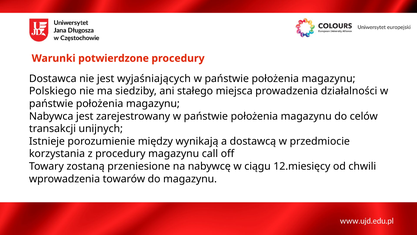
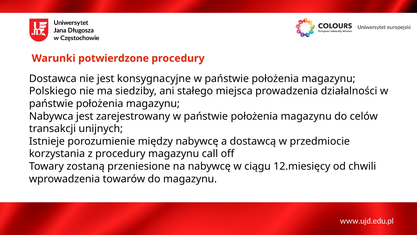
wyjaśniających: wyjaśniających -> konsygnacyjne
między wynikają: wynikają -> nabywcę
